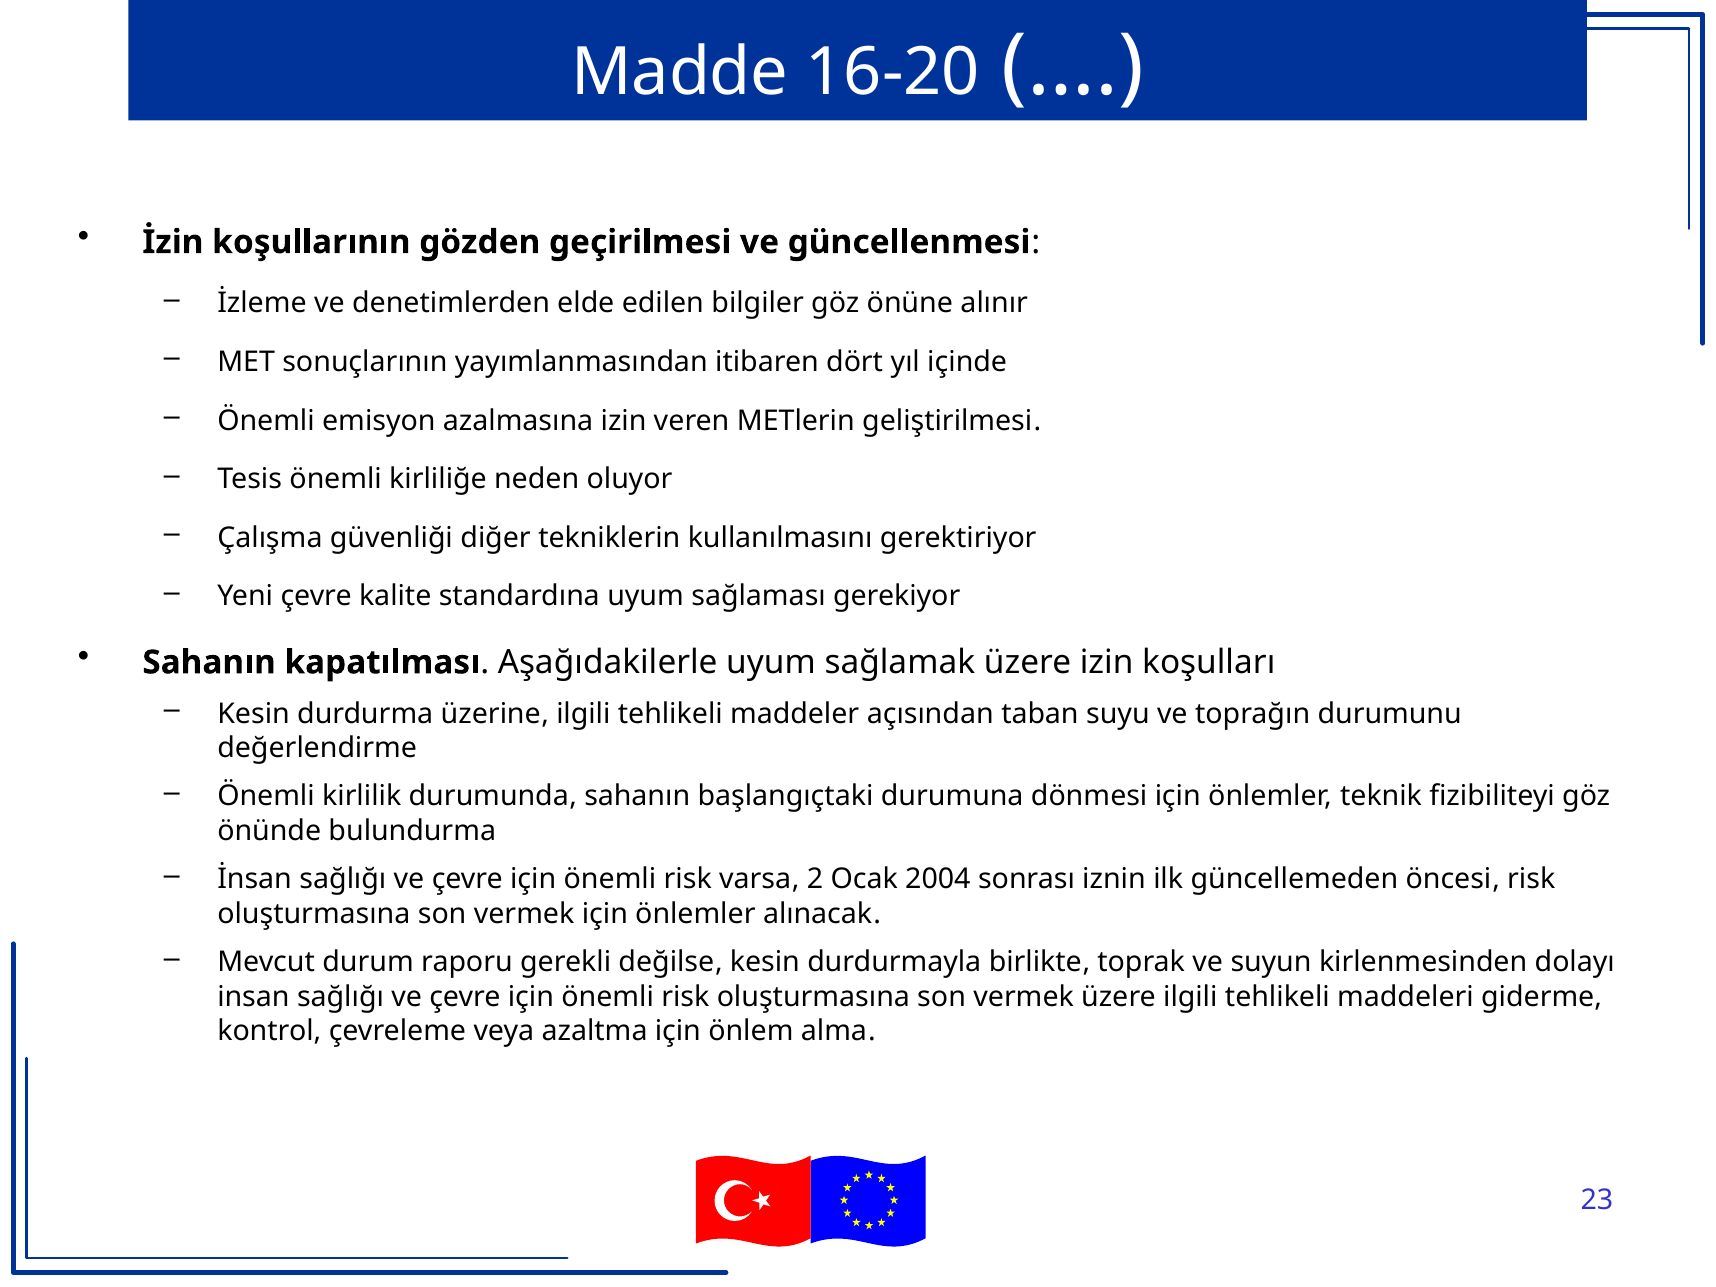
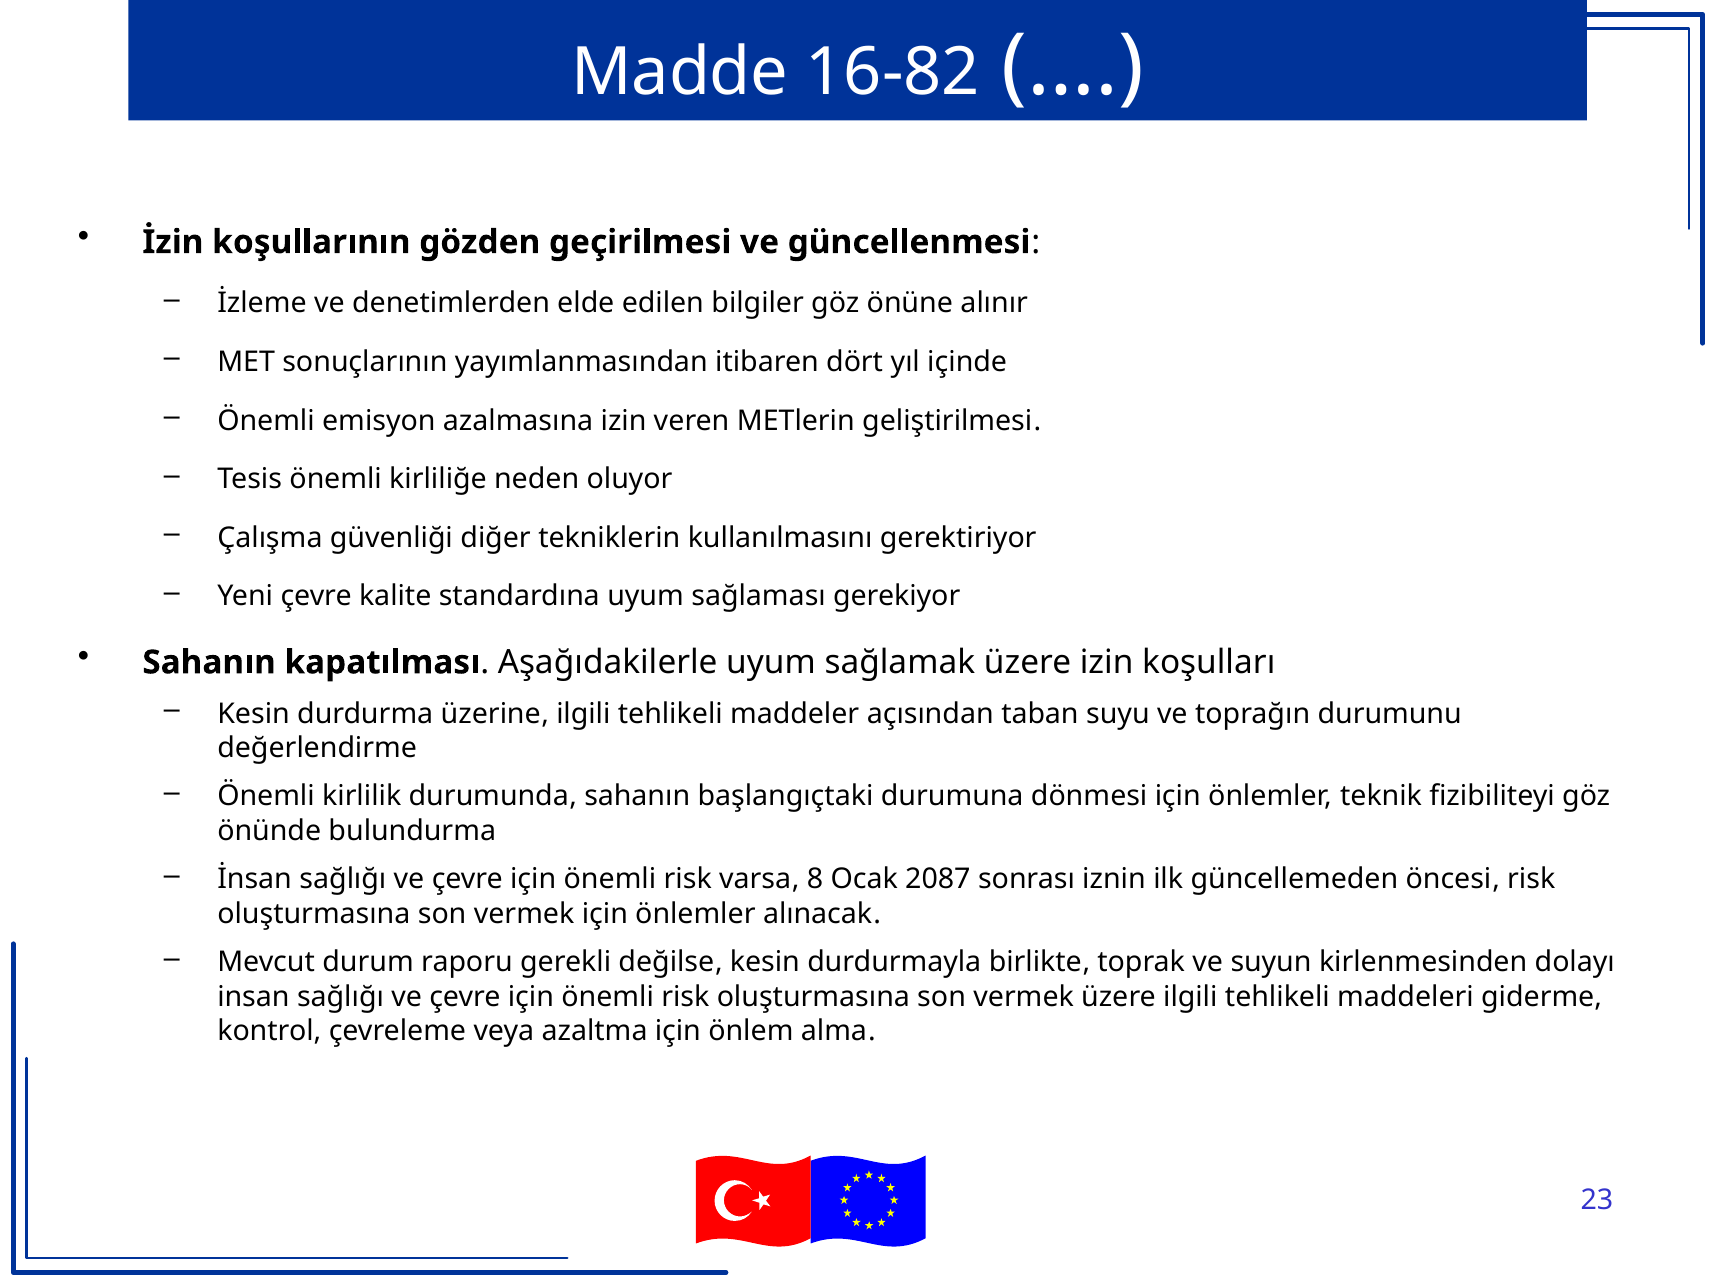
16-20: 16-20 -> 16-82
2: 2 -> 8
2004: 2004 -> 2087
